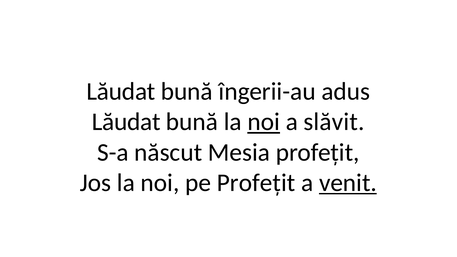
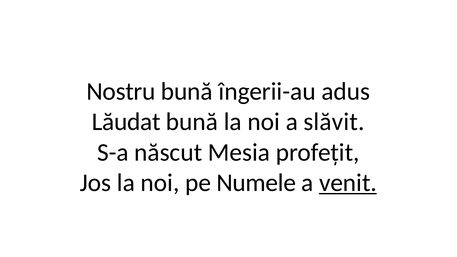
Lăudat at (121, 91): Lăudat -> Nostru
noi at (264, 122) underline: present -> none
pe Profețit: Profețit -> Numele
